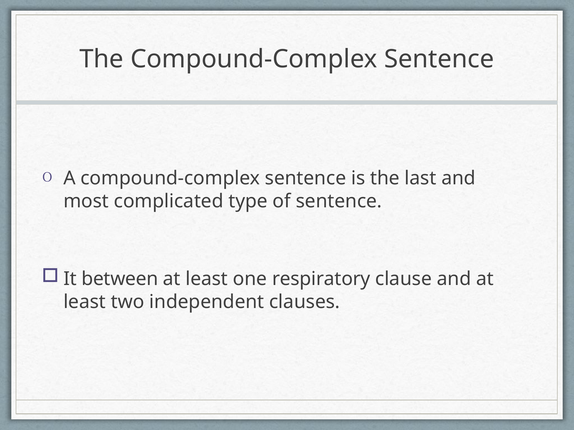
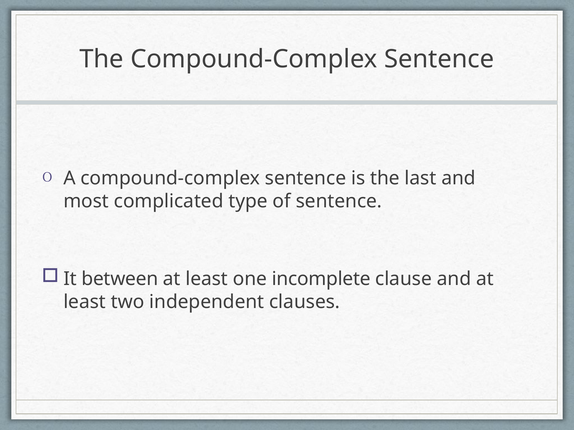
respiratory: respiratory -> incomplete
